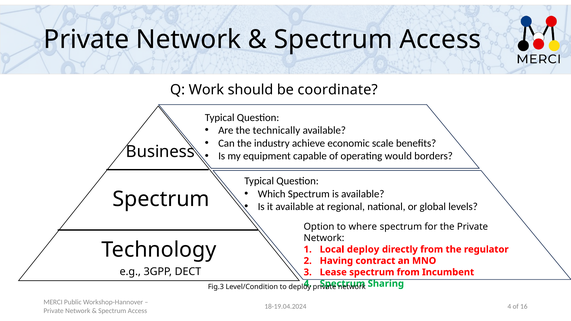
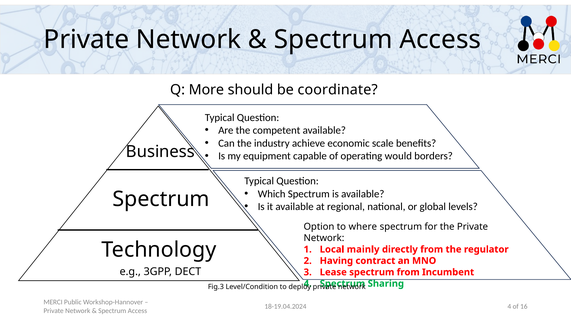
Work: Work -> More
technically: technically -> competent
Local deploy: deploy -> mainly
